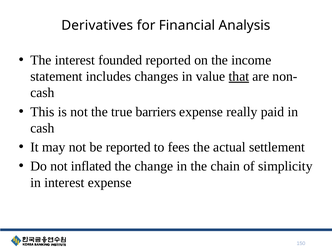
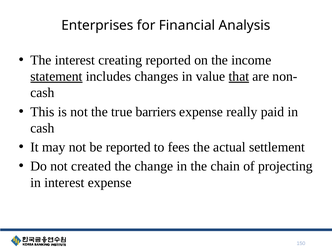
Derivatives: Derivatives -> Enterprises
founded: founded -> creating
statement underline: none -> present
inflated: inflated -> created
simplicity: simplicity -> projecting
